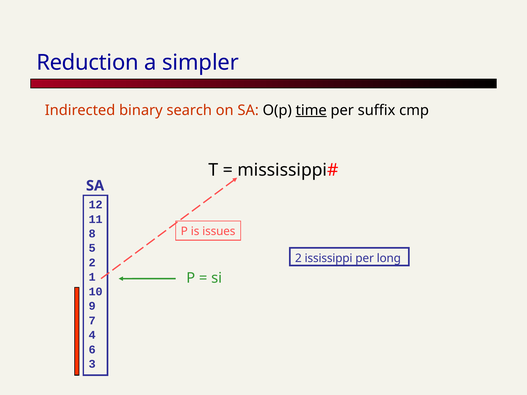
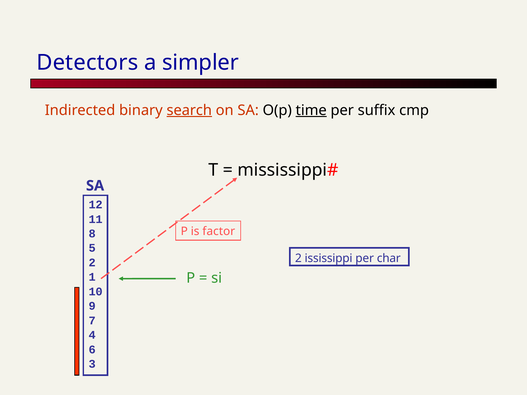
Reduction: Reduction -> Detectors
search underline: none -> present
issues: issues -> factor
long: long -> char
